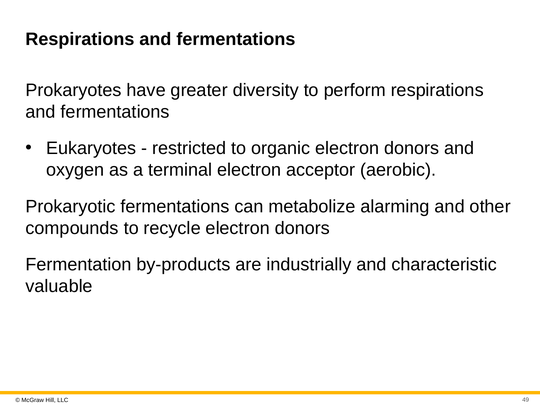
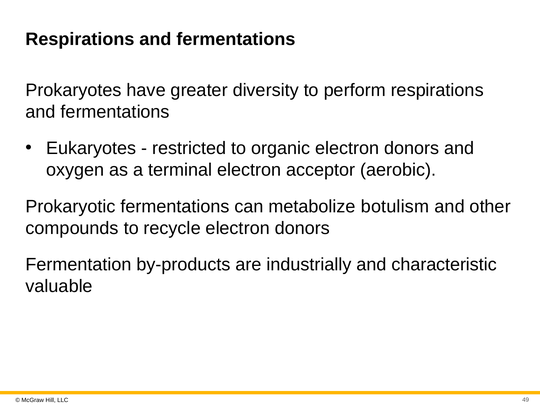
alarming: alarming -> botulism
